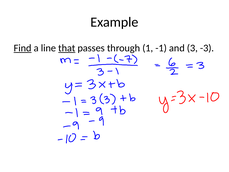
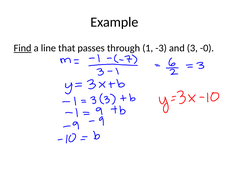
that underline: present -> none
-1: -1 -> -3
-3: -3 -> -0
